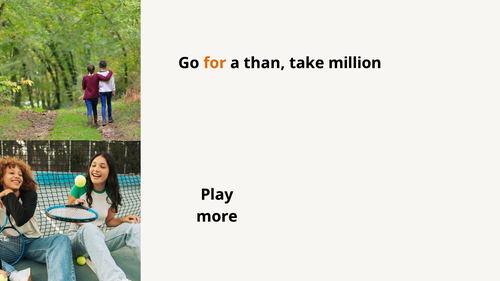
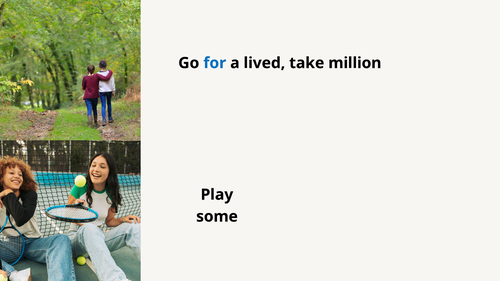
for colour: orange -> blue
than: than -> lived
more: more -> some
